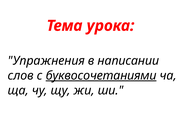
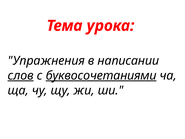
слов underline: none -> present
